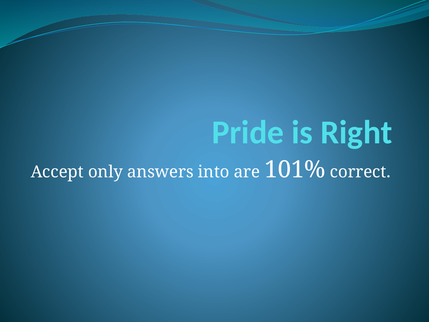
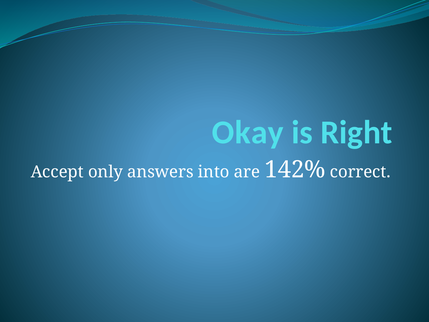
Pride: Pride -> Okay
101%: 101% -> 142%
